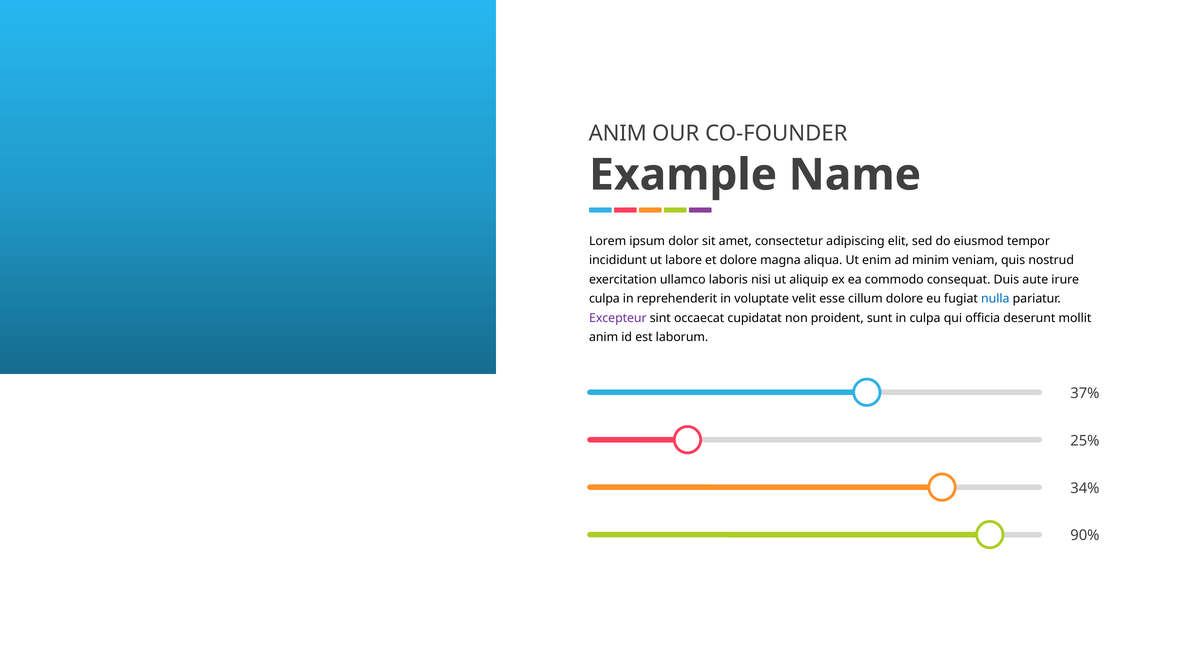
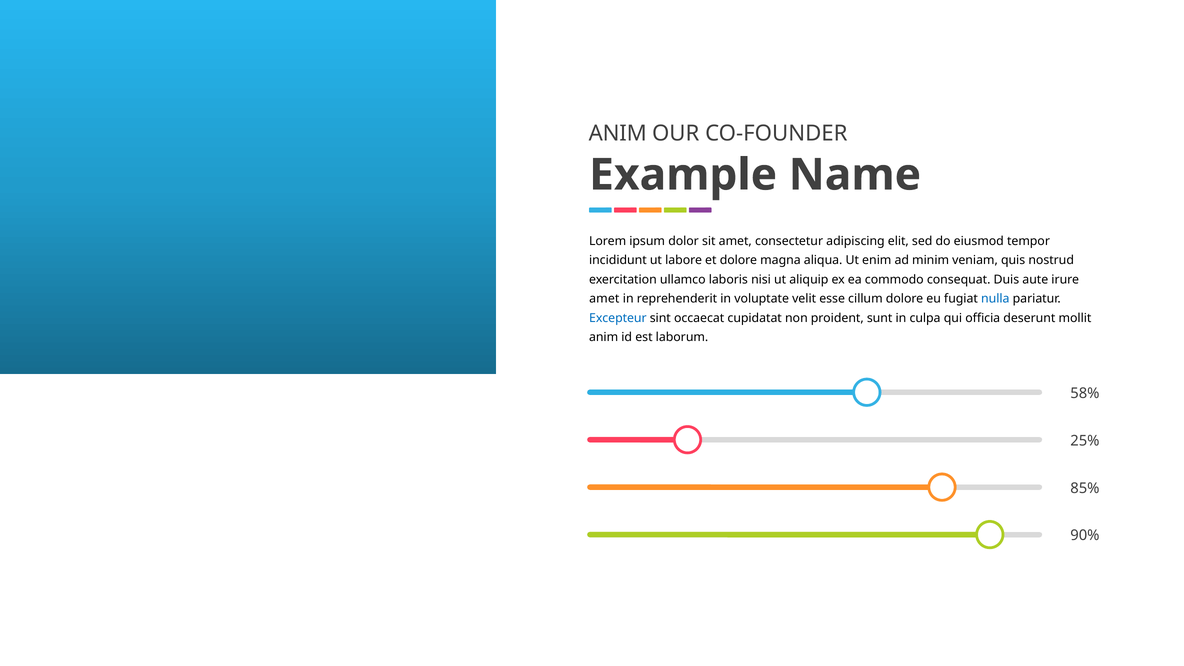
culpa at (604, 299): culpa -> amet
Excepteur colour: purple -> blue
37%: 37% -> 58%
34%: 34% -> 85%
